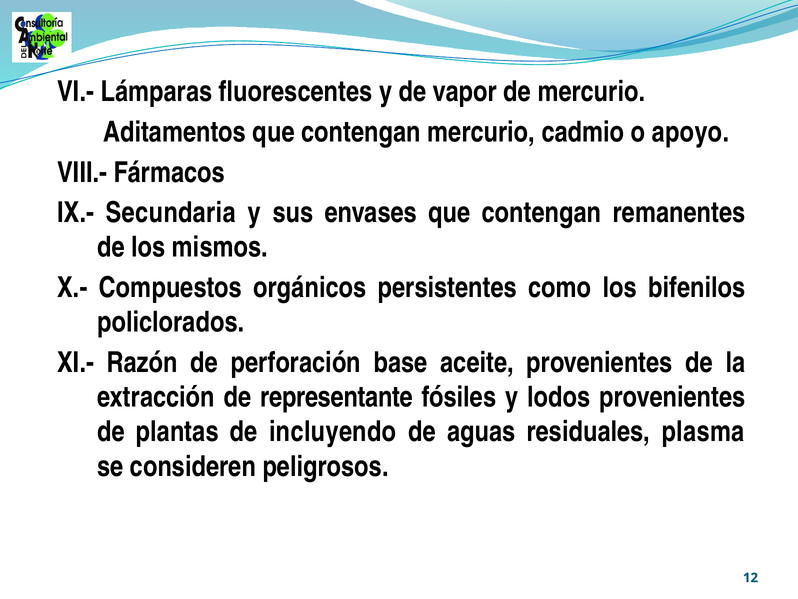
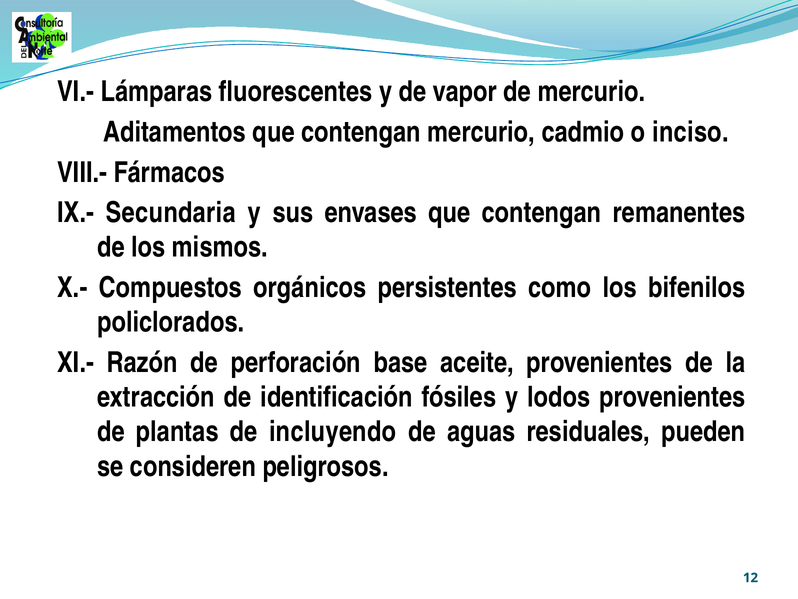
apoyo: apoyo -> inciso
representante: representante -> identificación
plasma: plasma -> pueden
